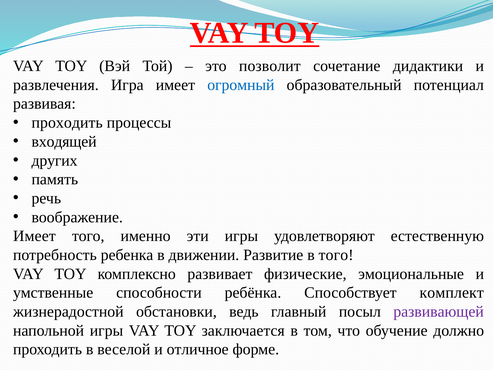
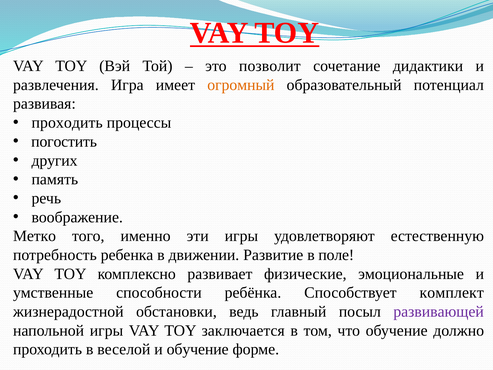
огромный colour: blue -> orange
входящей: входящей -> погостить
Имеет at (34, 236): Имеет -> Метко
в того: того -> поле
и отличное: отличное -> обучение
